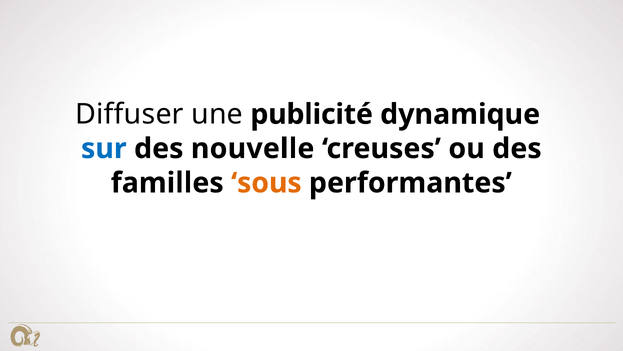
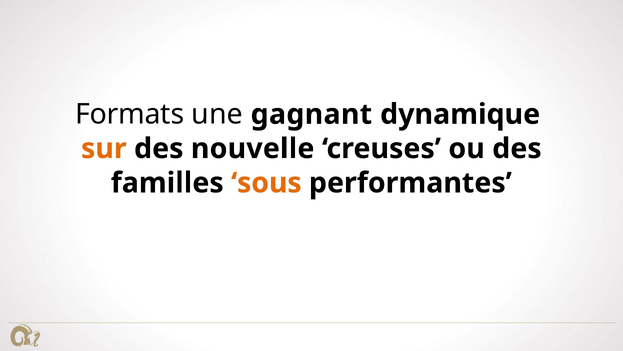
Diffuser: Diffuser -> Formats
publicité: publicité -> gagnant
sur colour: blue -> orange
